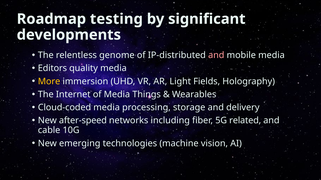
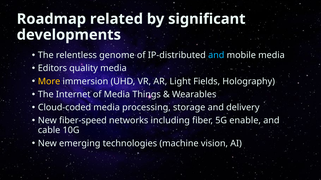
testing: testing -> related
and at (216, 55) colour: pink -> light blue
after-speed: after-speed -> fiber-speed
related: related -> enable
